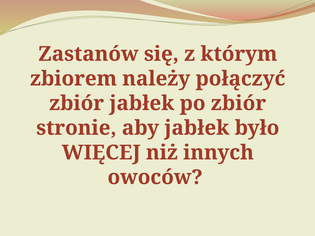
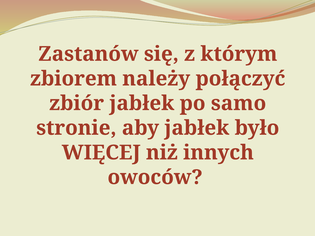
po zbiór: zbiór -> samo
